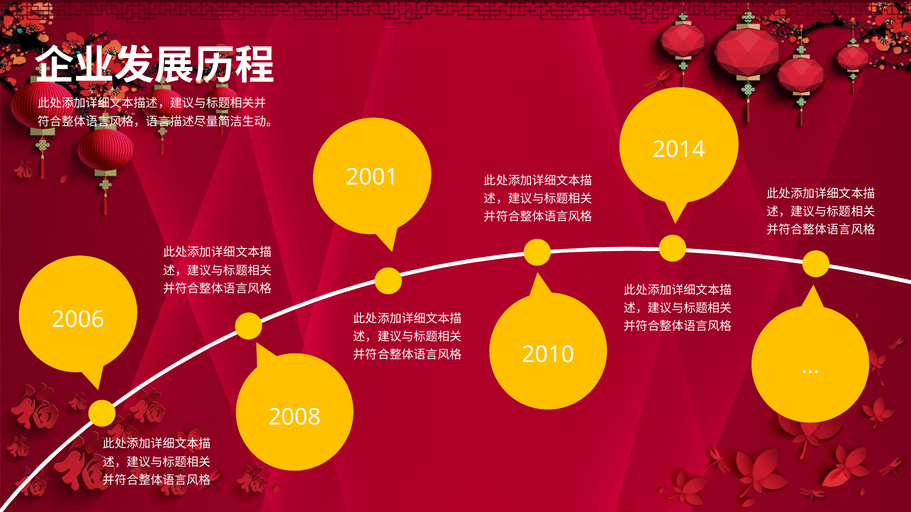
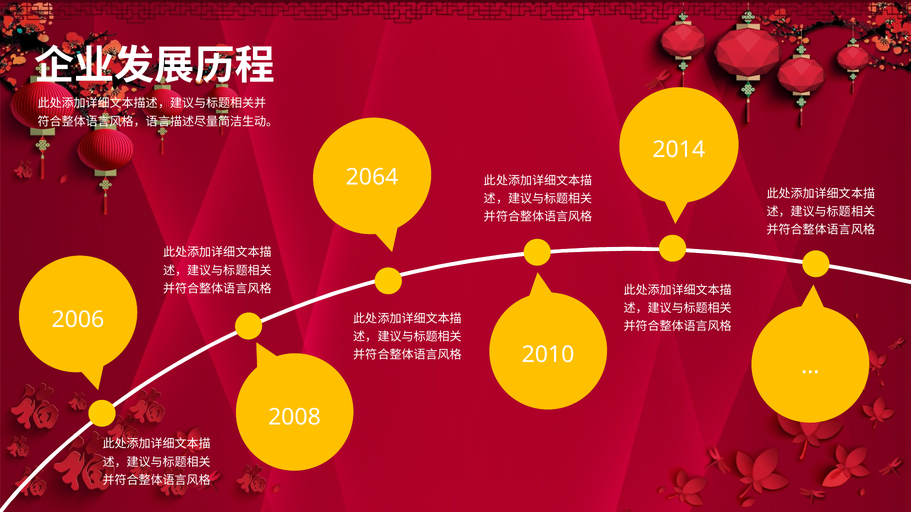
2001: 2001 -> 2064
